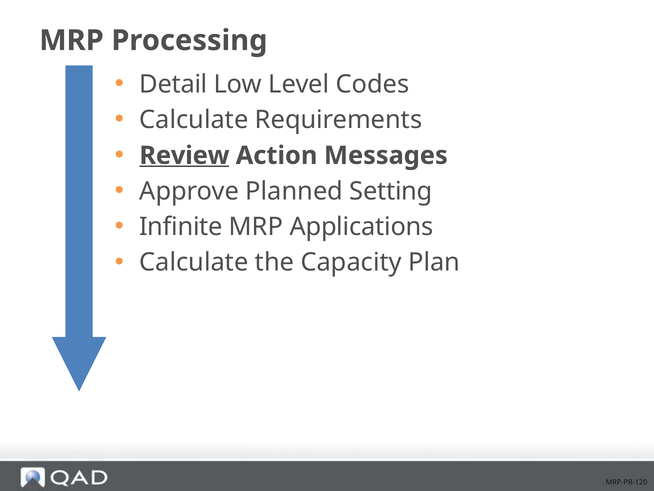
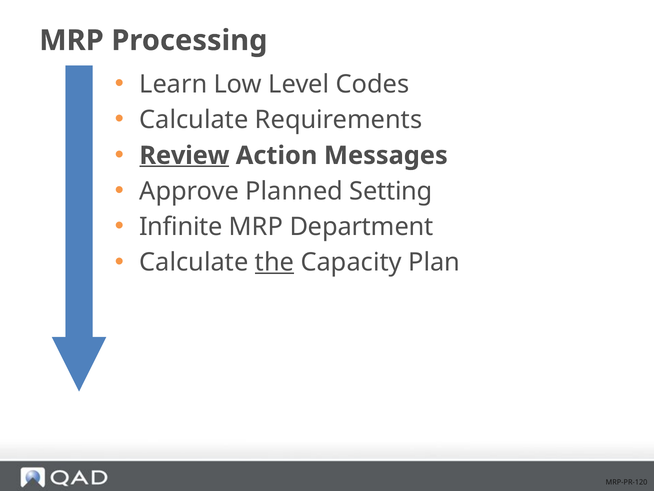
Detail: Detail -> Learn
Applications: Applications -> Department
the underline: none -> present
